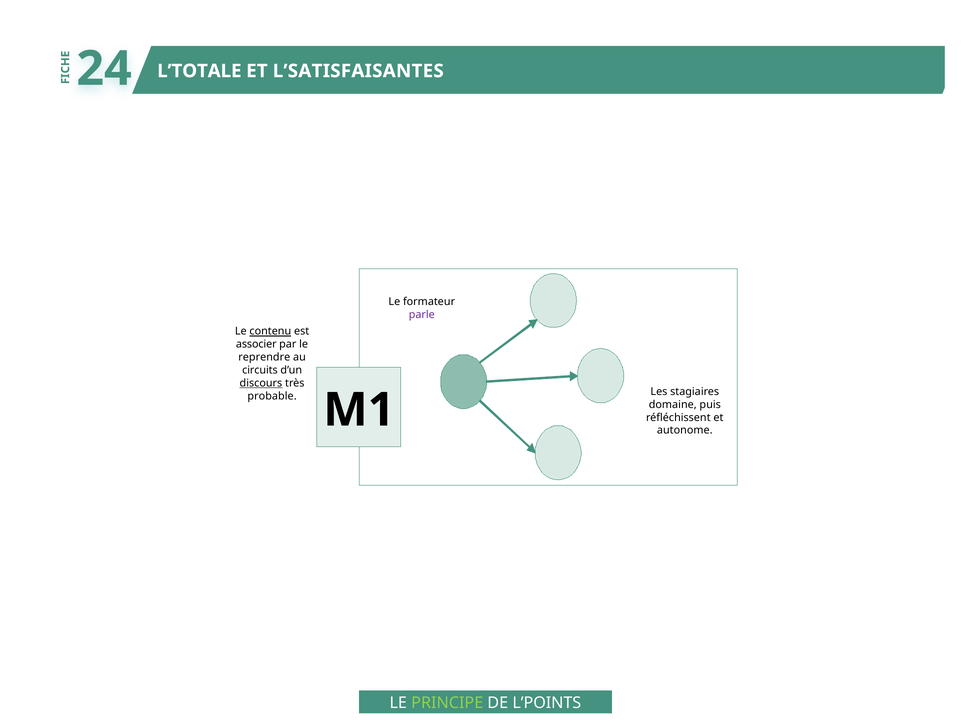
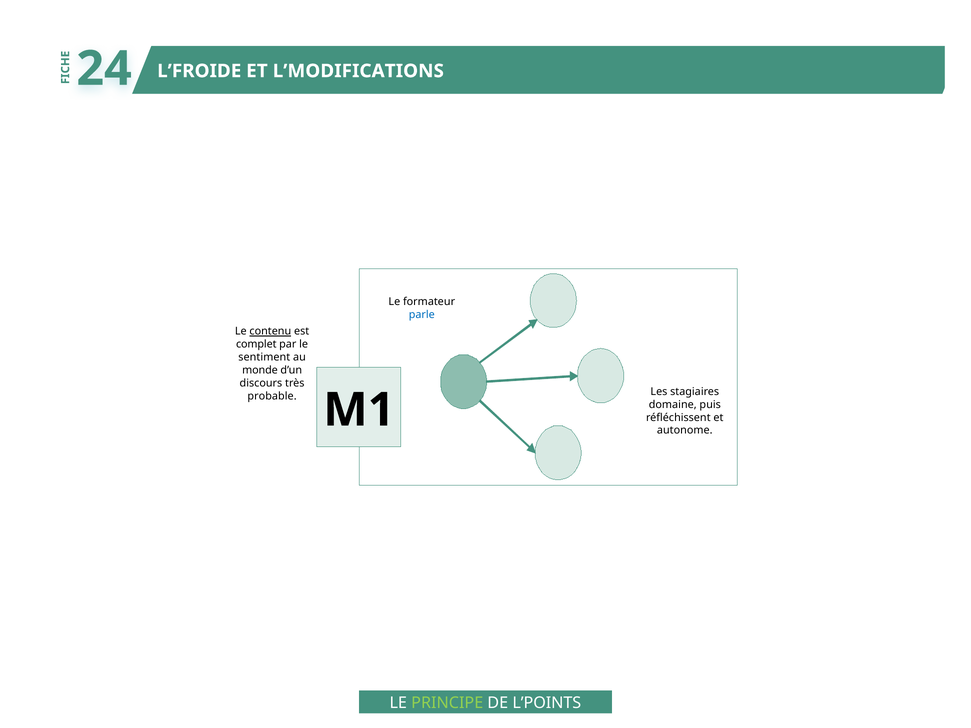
L’TOTALE: L’TOTALE -> L’FROIDE
L’SATISFAISANTES: L’SATISFAISANTES -> L’MODIFICATIONS
parle colour: purple -> blue
associer: associer -> complet
reprendre: reprendre -> sentiment
circuits: circuits -> monde
discours underline: present -> none
